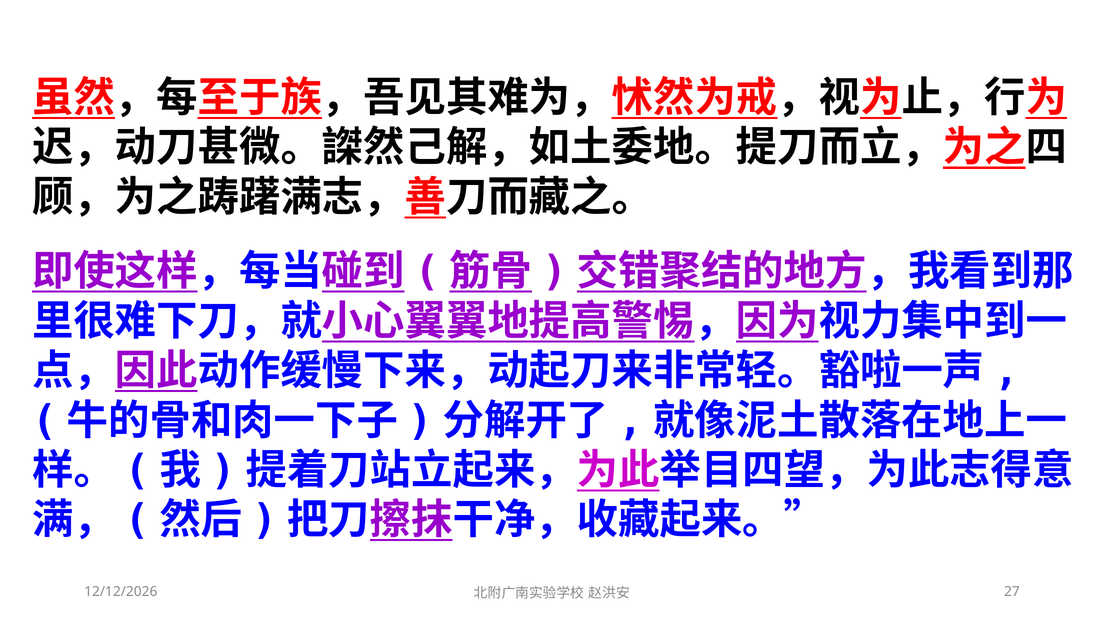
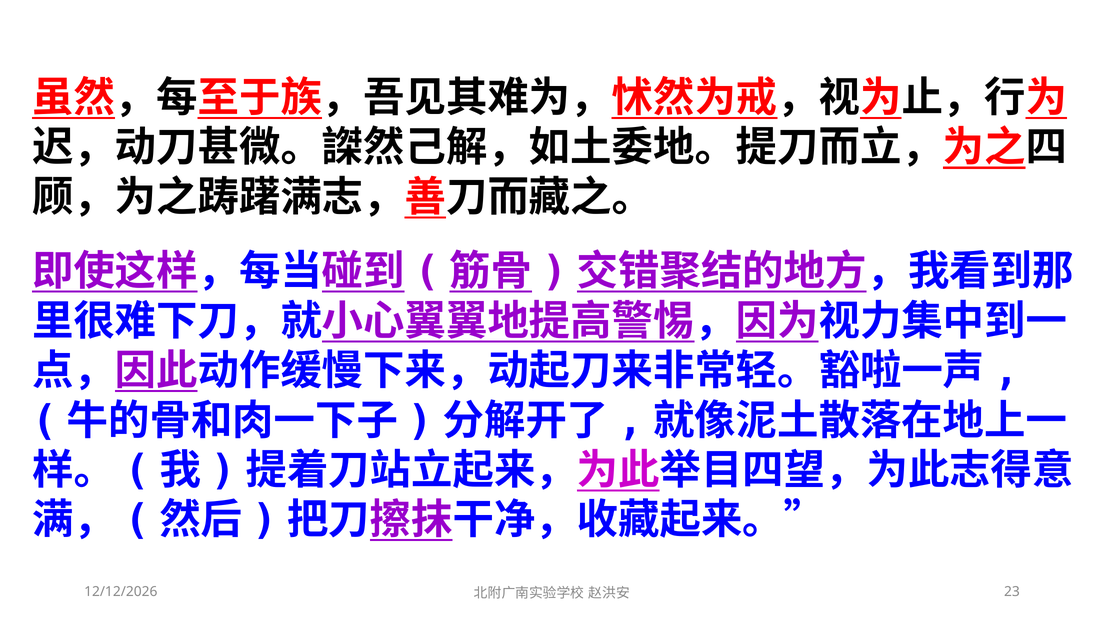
27: 27 -> 23
